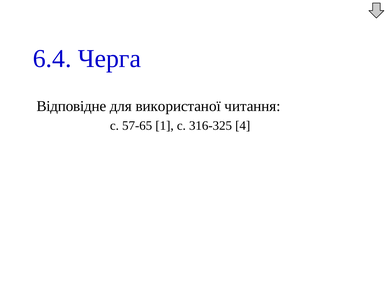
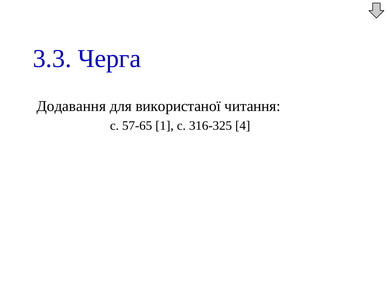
6.4: 6.4 -> 3.3
Відповідне: Відповідне -> Додавання
